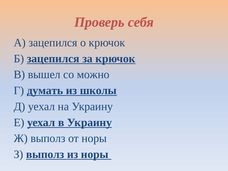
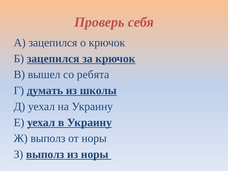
можно: можно -> ребята
